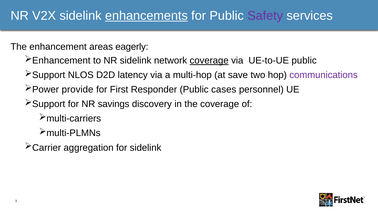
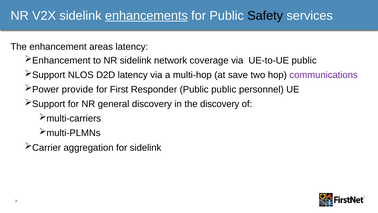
Safety colour: purple -> black
areas eagerly: eagerly -> latency
coverage at (209, 60) underline: present -> none
Public cases: cases -> public
savings: savings -> general
the coverage: coverage -> discovery
